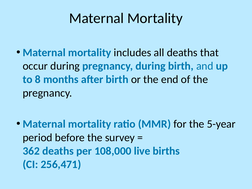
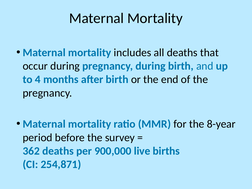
8: 8 -> 4
5-year: 5-year -> 8-year
108,000: 108,000 -> 900,000
256,471: 256,471 -> 254,871
